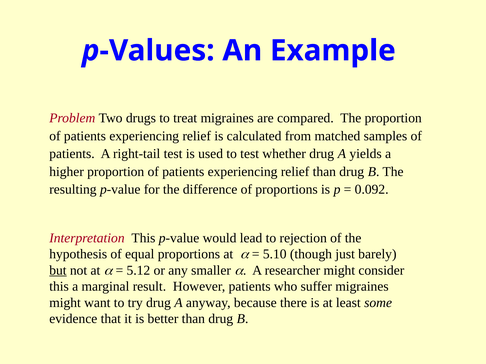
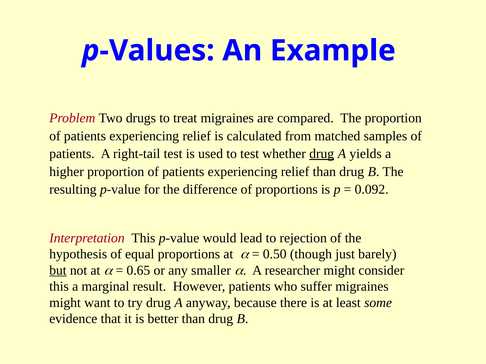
drug at (322, 154) underline: none -> present
5.10: 5.10 -> 0.50
5.12: 5.12 -> 0.65
